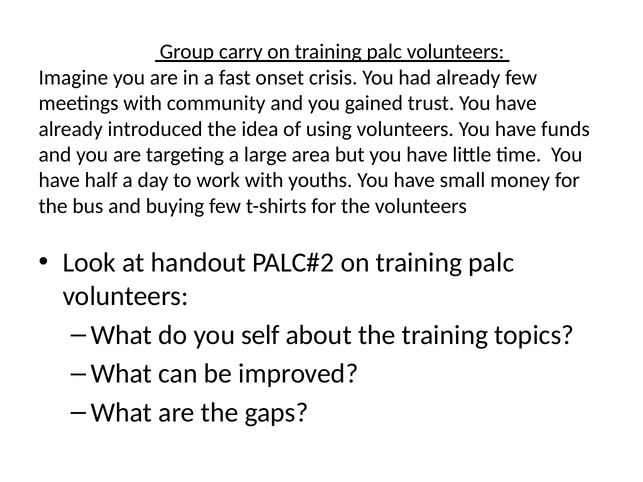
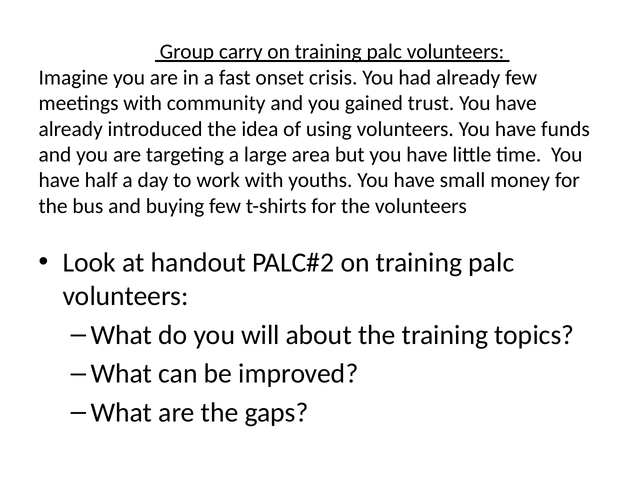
self: self -> will
